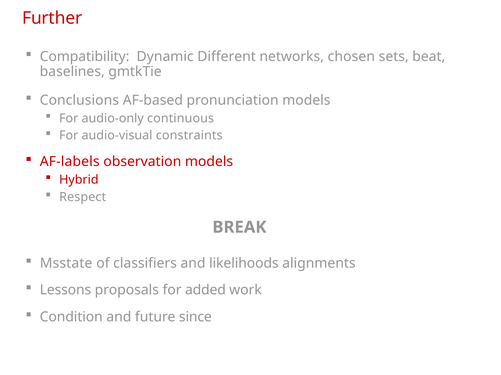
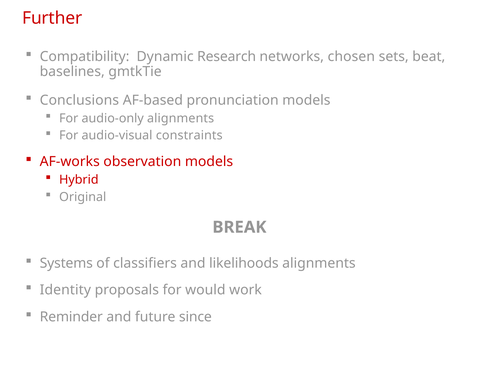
Different: Different -> Research
audio-only continuous: continuous -> alignments
AF-labels: AF-labels -> AF-works
Respect: Respect -> Original
Msstate: Msstate -> Systems
Lessons: Lessons -> Identity
added: added -> would
Condition: Condition -> Reminder
